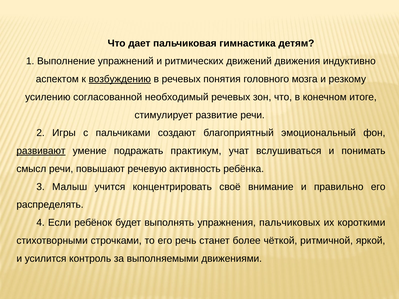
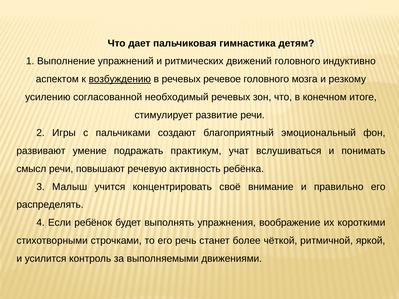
движений движения: движения -> головного
понятия: понятия -> речевое
развивают underline: present -> none
пальчиковых: пальчиковых -> воображение
